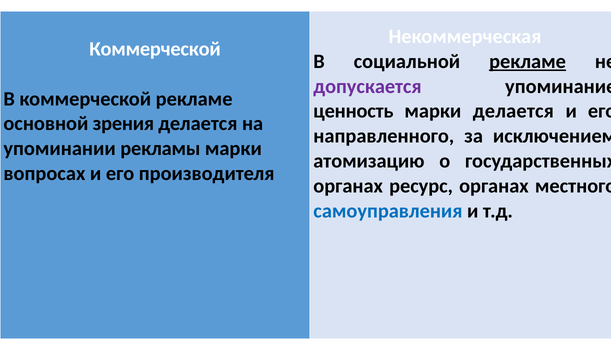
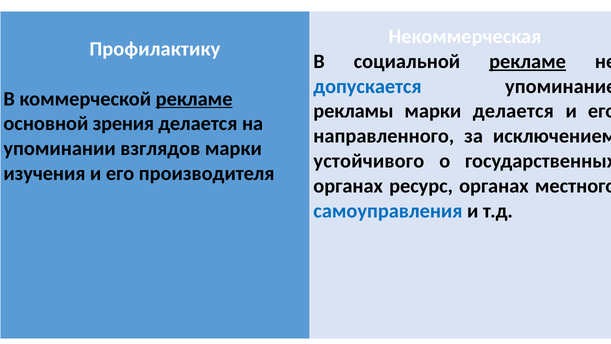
Коммерческой at (155, 49): Коммерческой -> Профилактику
допускается colour: purple -> blue
рекламе at (194, 99) underline: none -> present
ценность: ценность -> рекламы
рекламы: рекламы -> взглядов
атомизацию: атомизацию -> устойчивого
вопросах: вопросах -> изучения
